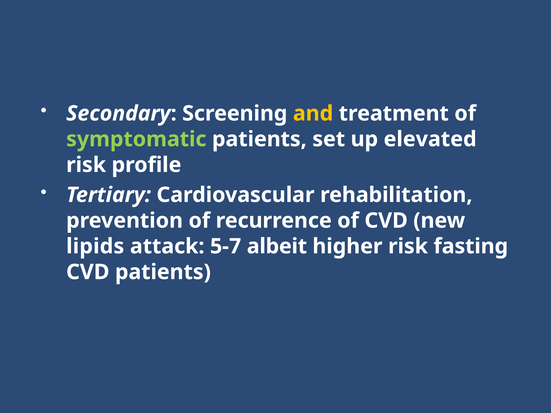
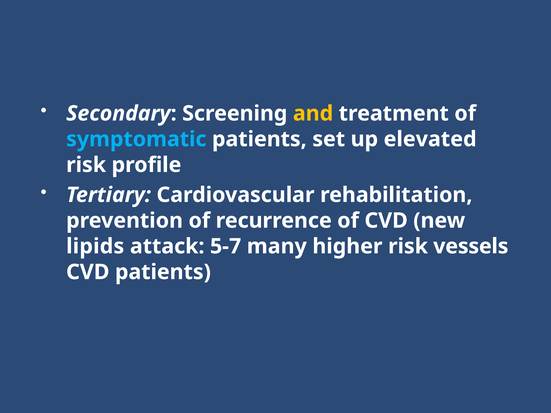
symptomatic colour: light green -> light blue
albeit: albeit -> many
fasting: fasting -> vessels
